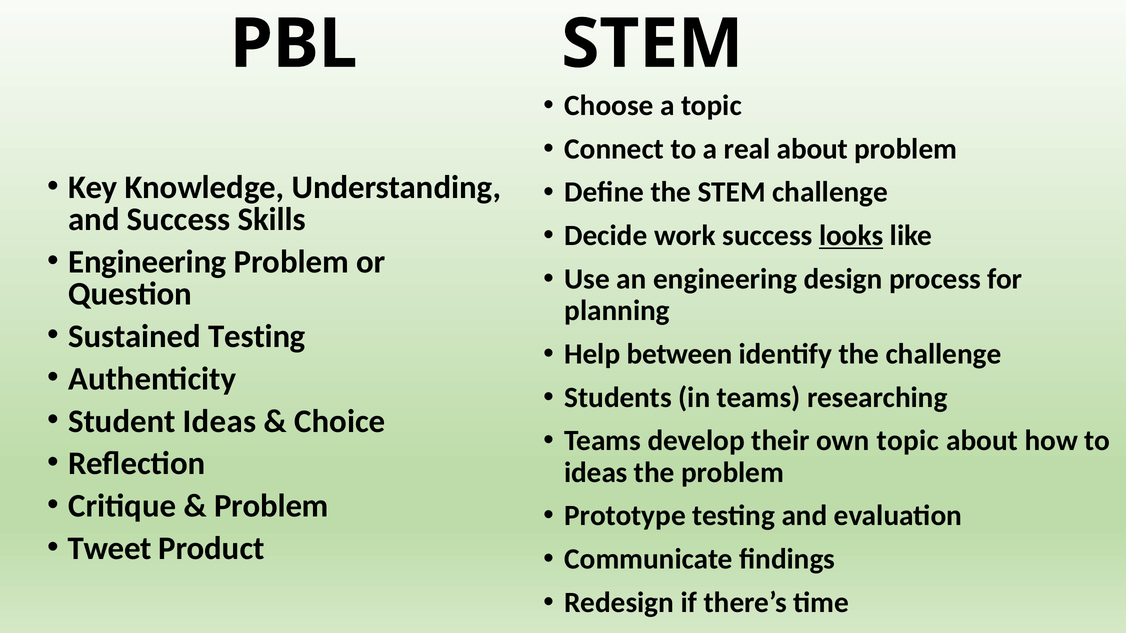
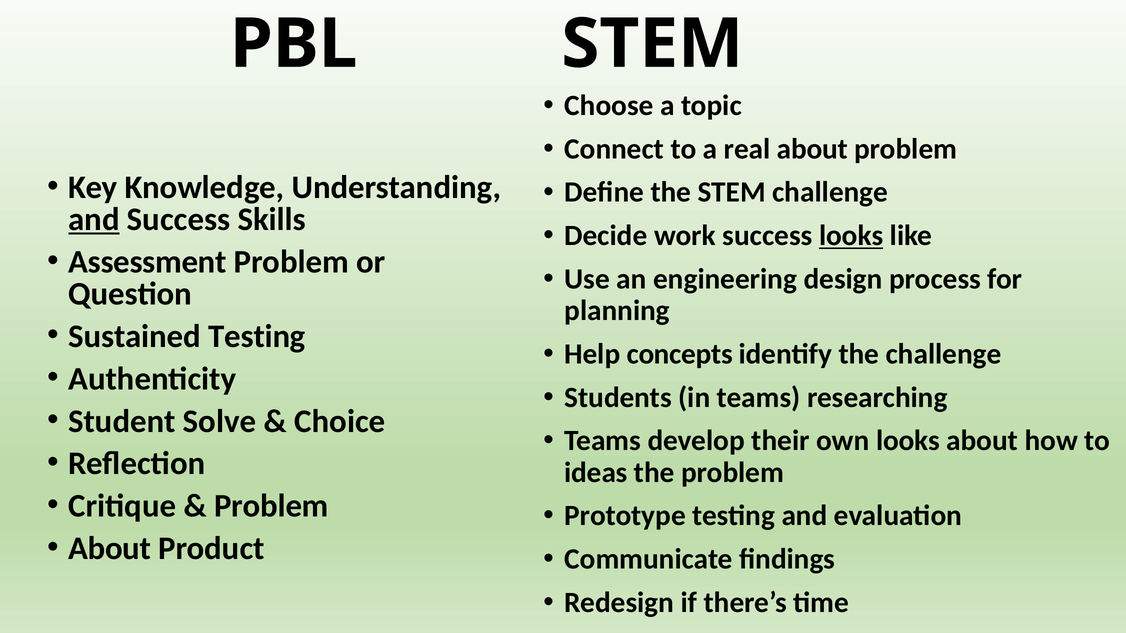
and at (94, 219) underline: none -> present
Engineering at (147, 262): Engineering -> Assessment
between: between -> concepts
Student Ideas: Ideas -> Solve
own topic: topic -> looks
Tweet at (110, 549): Tweet -> About
